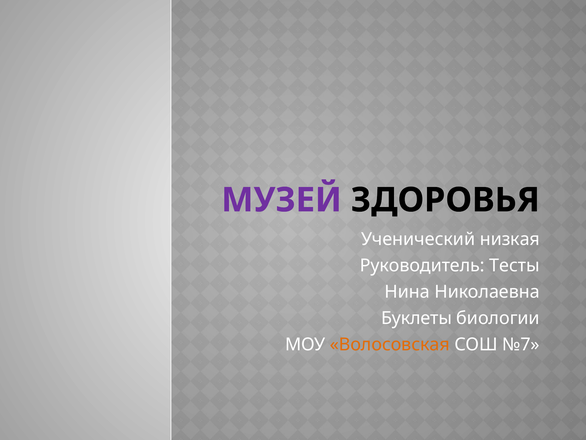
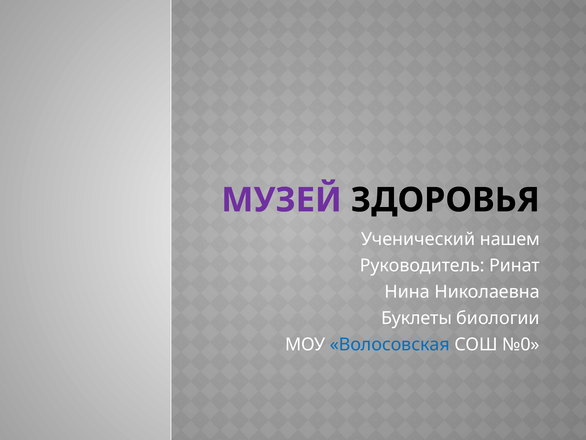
низкая: низкая -> нашем
Тесты: Тесты -> Ринат
Волосовская colour: orange -> blue
№7: №7 -> №0
